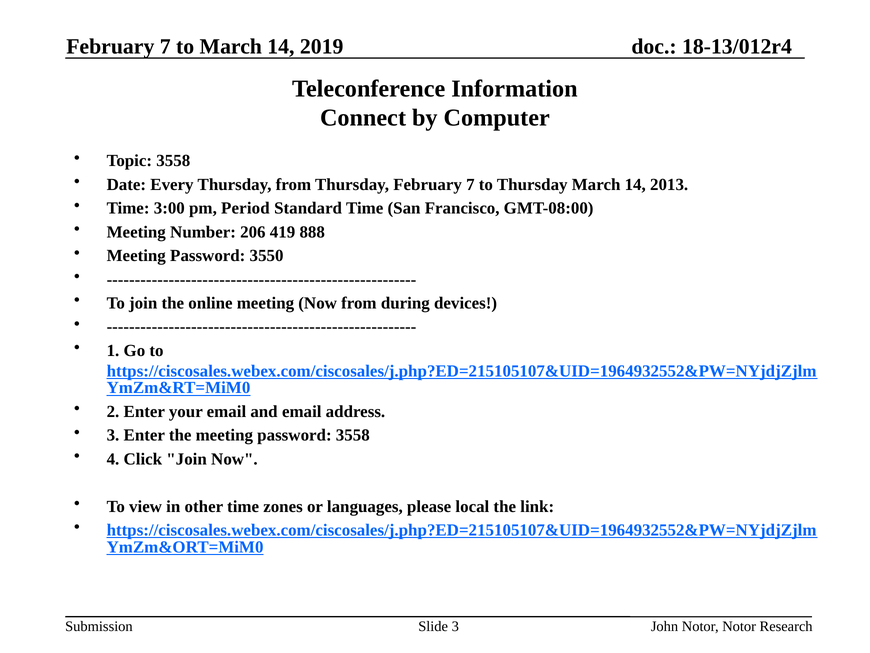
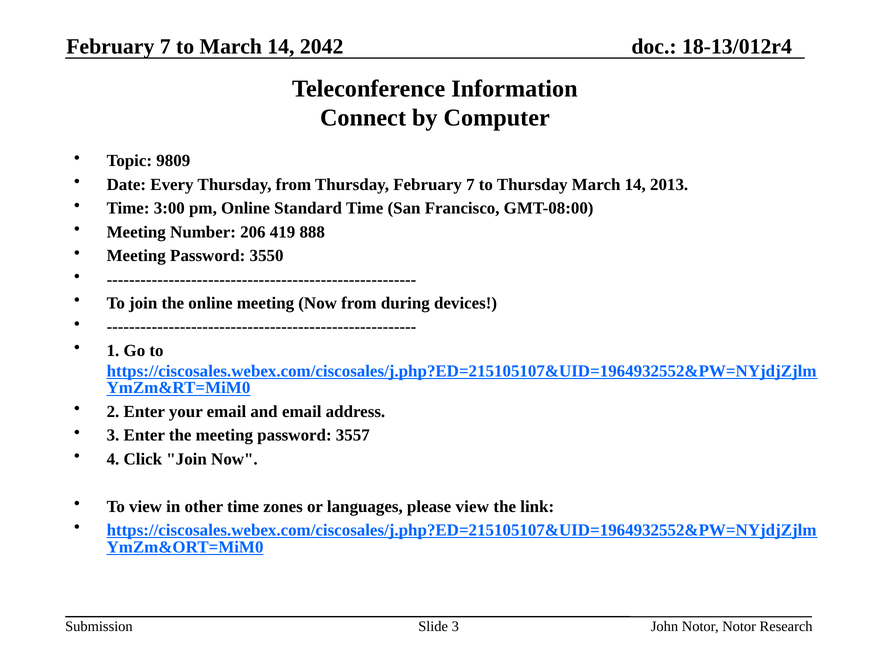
2019: 2019 -> 2042
Topic 3558: 3558 -> 9809
pm Period: Period -> Online
password 3558: 3558 -> 3557
please local: local -> view
